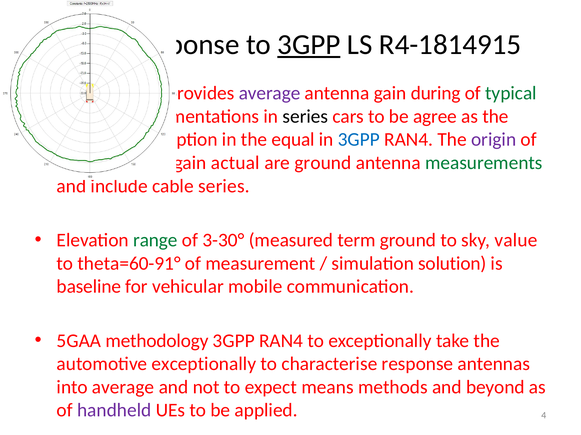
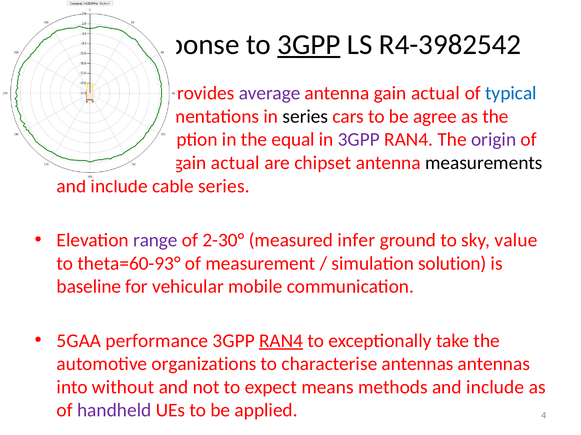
R4-1814915: R4-1814915 -> R4-3982542
during at (436, 93): during -> actual
typical colour: green -> blue
3GPP at (359, 140) colour: blue -> purple
are ground: ground -> chipset
measurements colour: green -> black
range colour: green -> purple
3-30°: 3-30° -> 2-30°
term: term -> infer
theta=60-91°: theta=60-91° -> theta=60-93°
methodology: methodology -> performance
RAN4 at (281, 341) underline: none -> present
automotive exceptionally: exceptionally -> organizations
characterise response: response -> antennas
into average: average -> without
methods and beyond: beyond -> include
